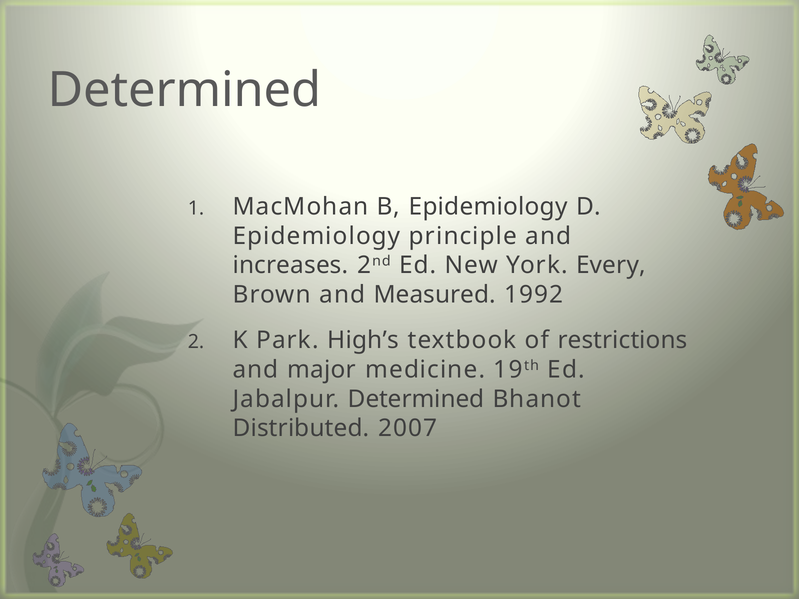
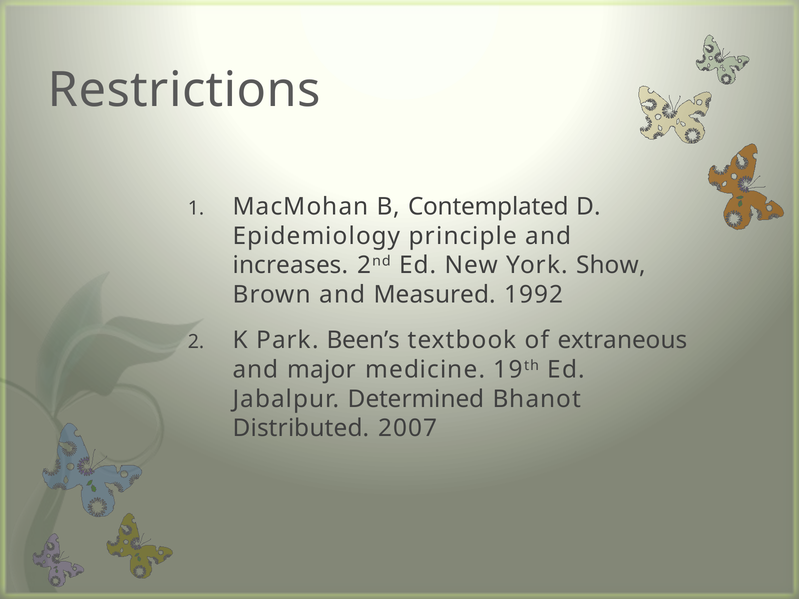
Determined at (185, 90): Determined -> Restrictions
B Epidemiology: Epidemiology -> Contemplated
Every: Every -> Show
High’s: High’s -> Been’s
restrictions: restrictions -> extraneous
